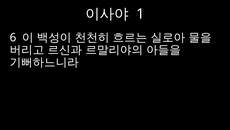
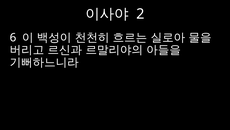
1: 1 -> 2
